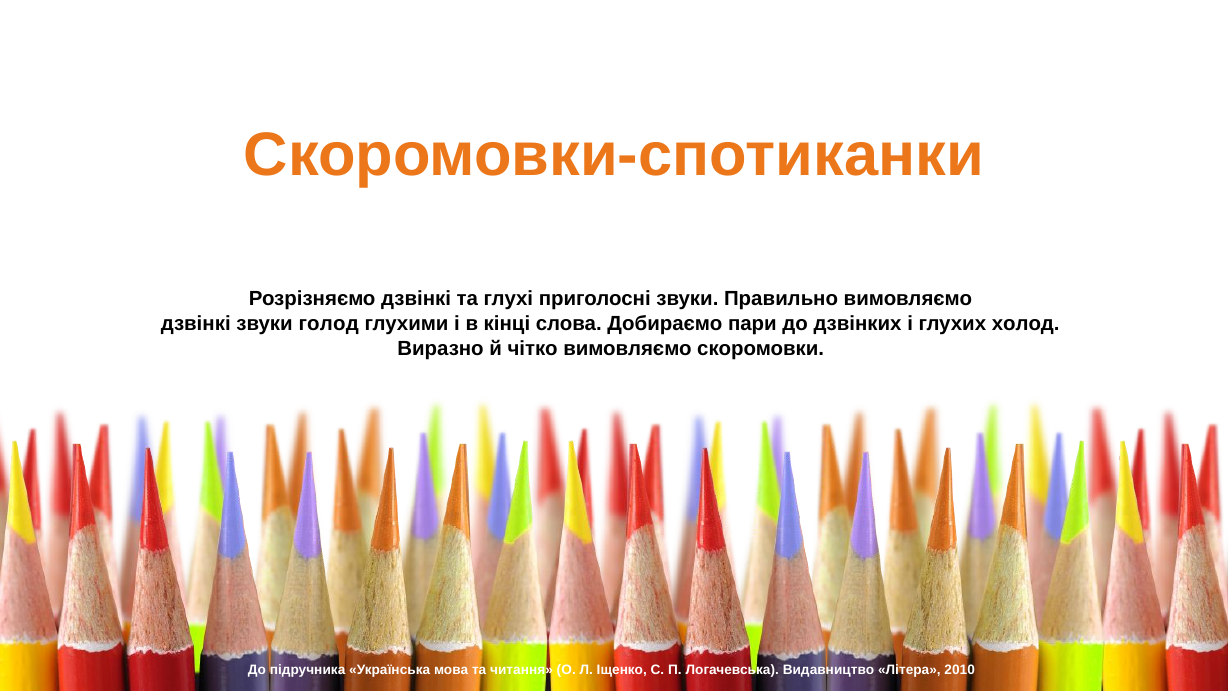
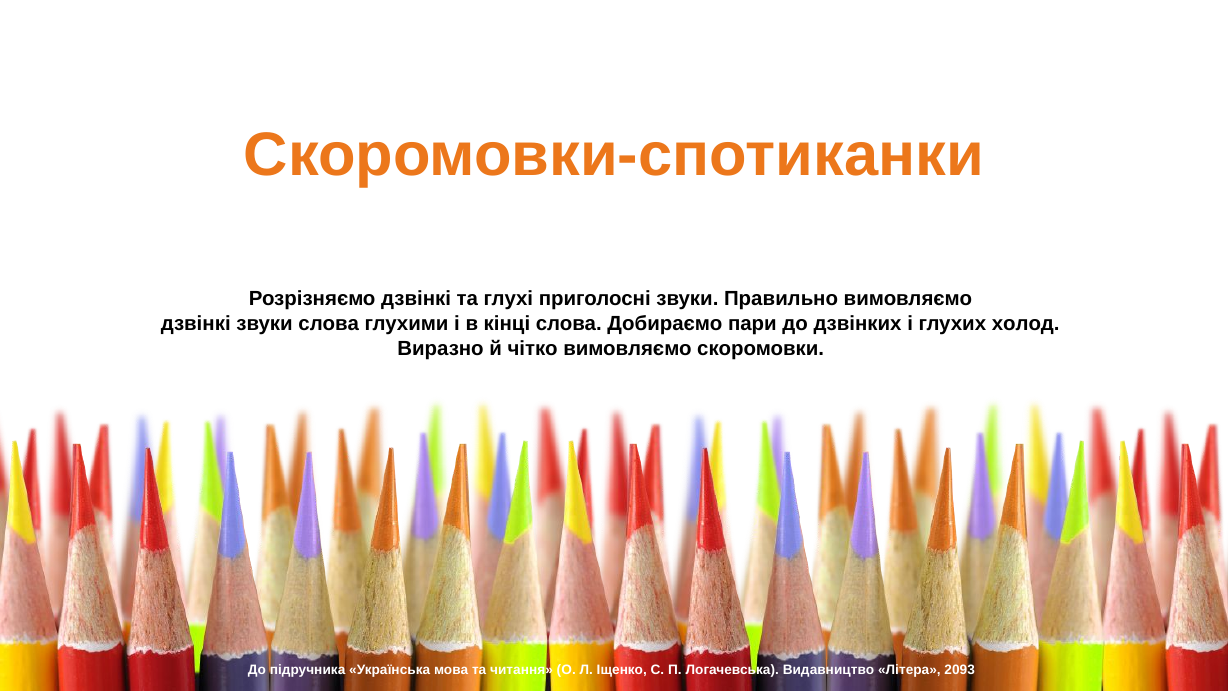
звуки голод: голод -> слова
2010: 2010 -> 2093
